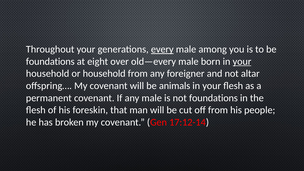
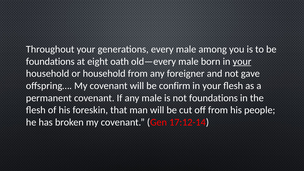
every underline: present -> none
over: over -> oath
altar: altar -> gave
animals: animals -> confirm
